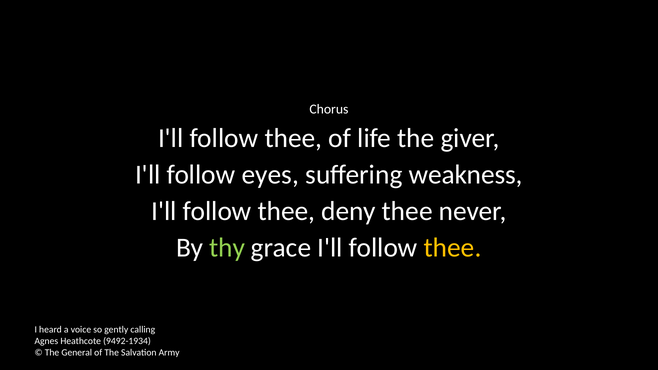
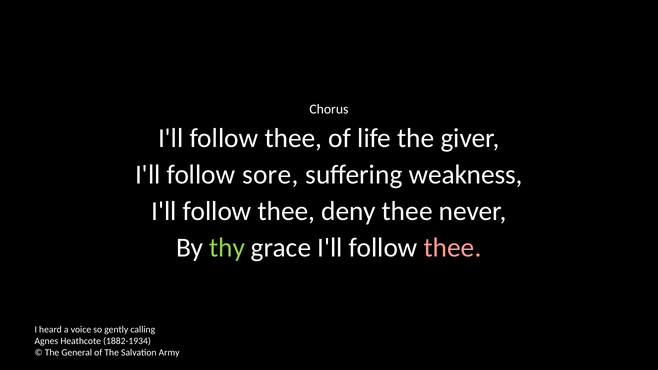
eyes: eyes -> sore
thee at (453, 248) colour: yellow -> pink
9492-1934: 9492-1934 -> 1882-1934
